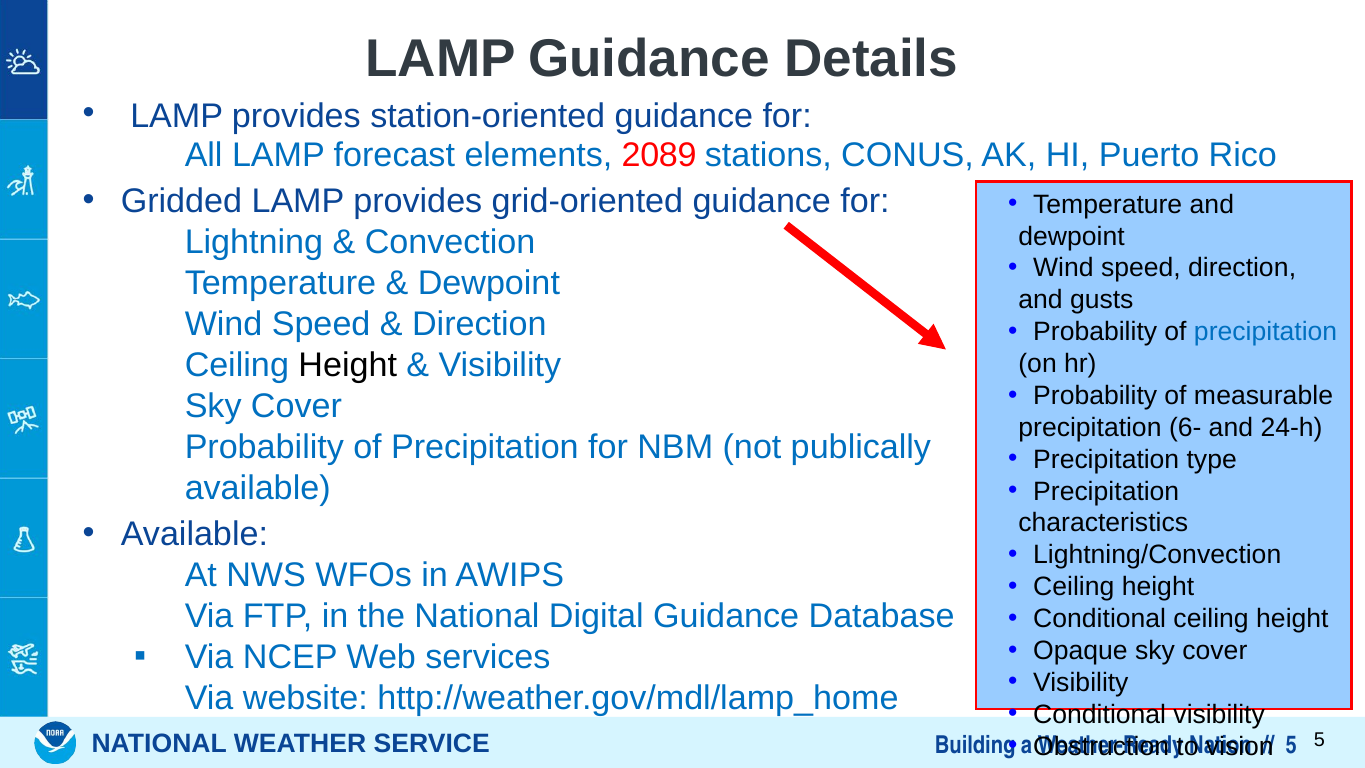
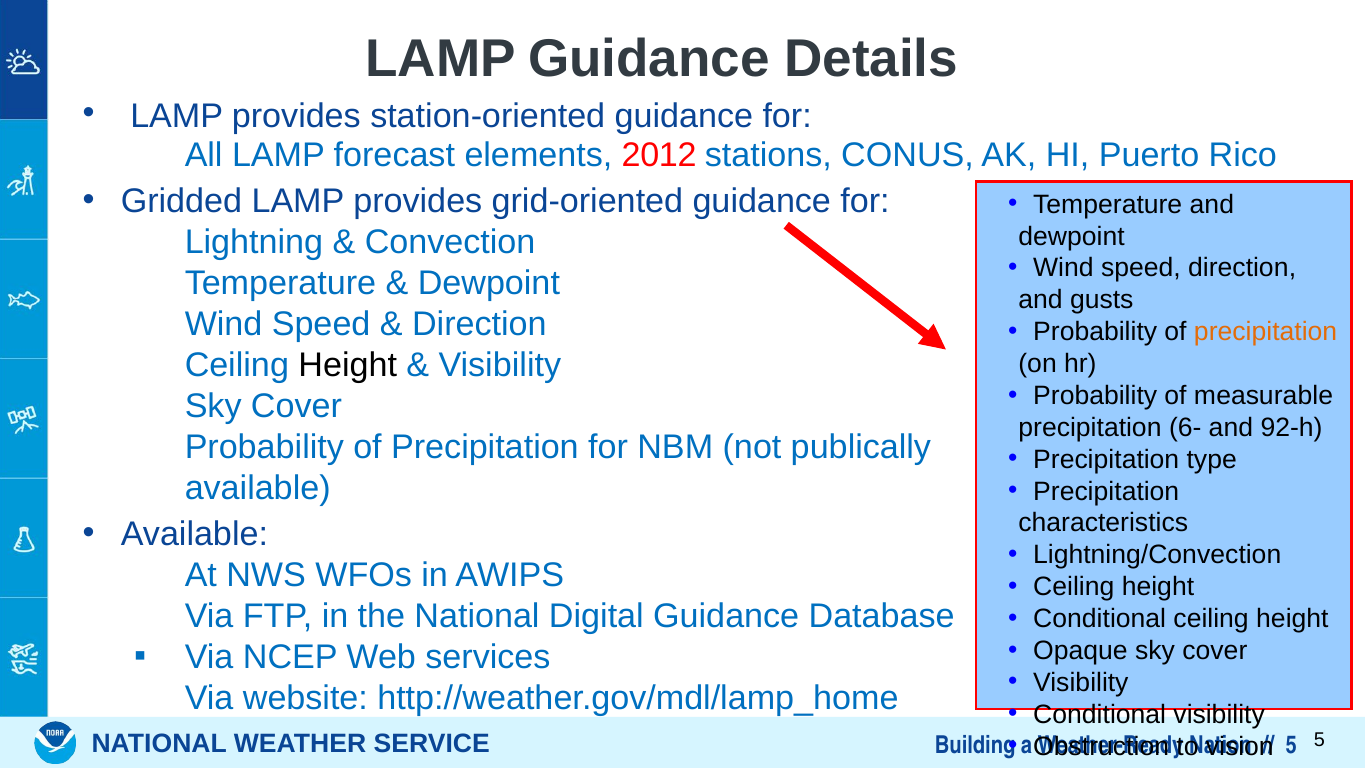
2089: 2089 -> 2012
precipitation at (1266, 332) colour: blue -> orange
24-h: 24-h -> 92-h
